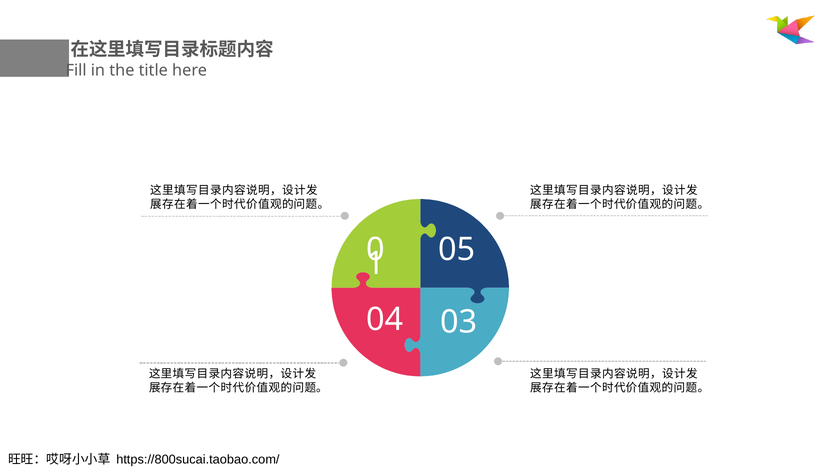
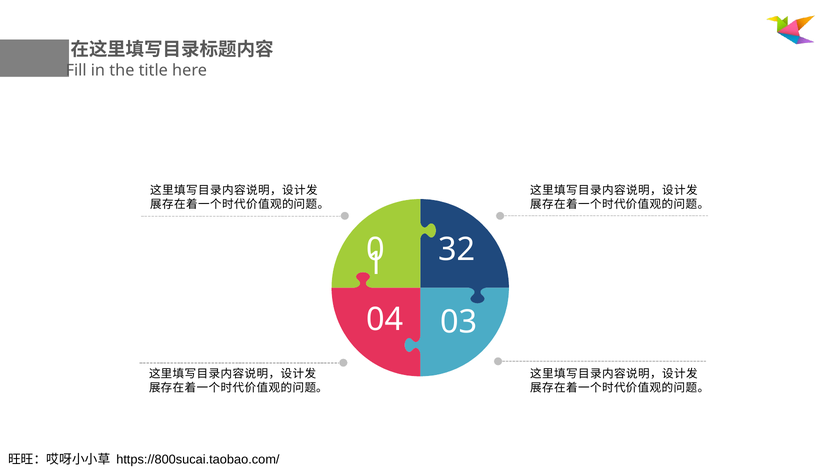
05: 05 -> 32
